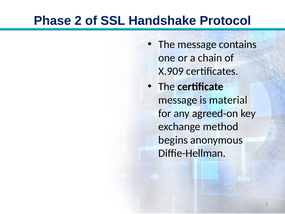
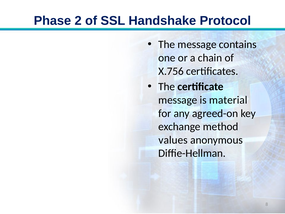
X.909: X.909 -> X.756
begins: begins -> values
